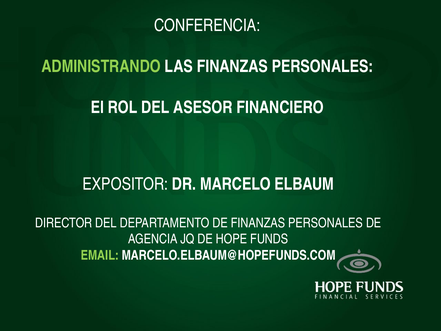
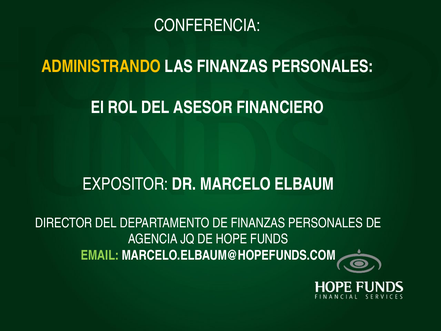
ADMINISTRANDO colour: light green -> yellow
